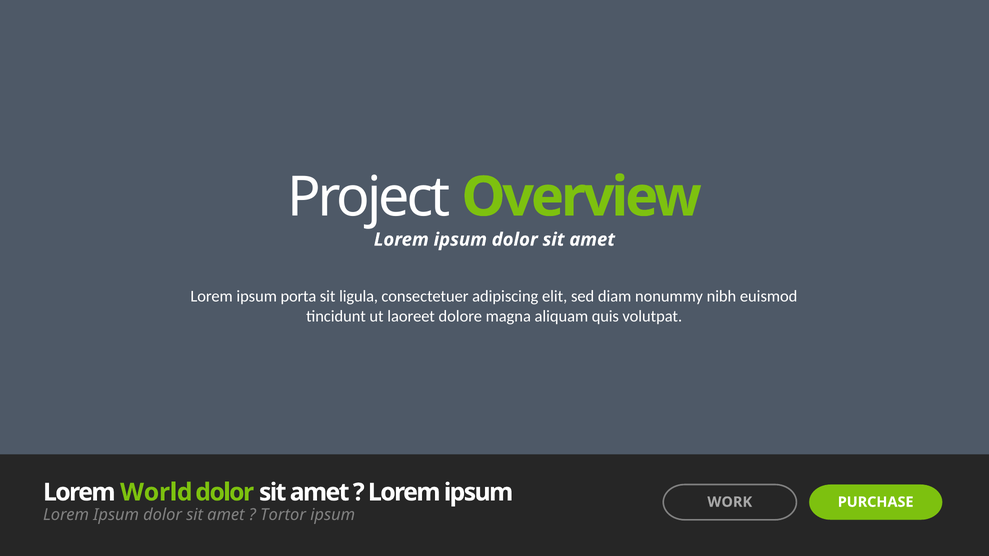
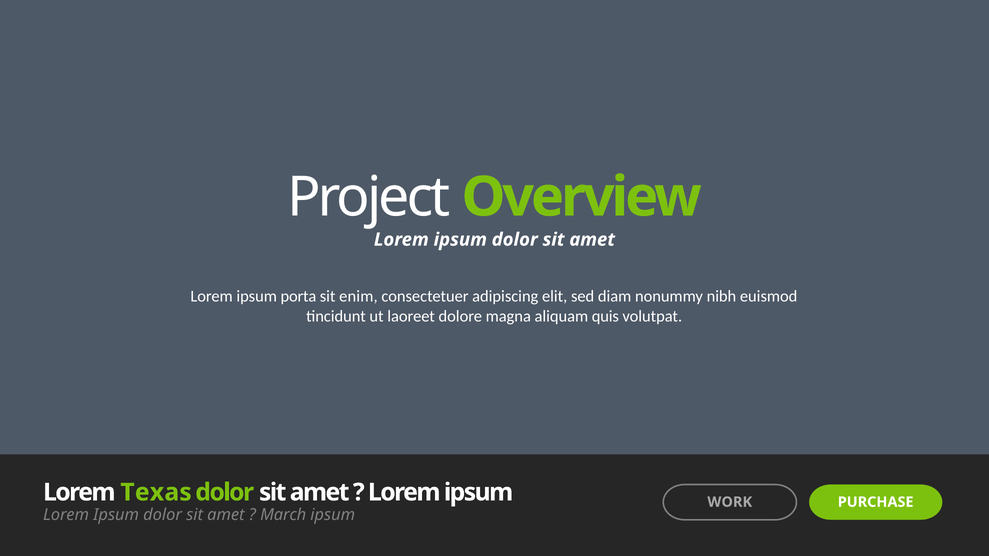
ligula: ligula -> enim
World: World -> Texas
Tortor: Tortor -> March
